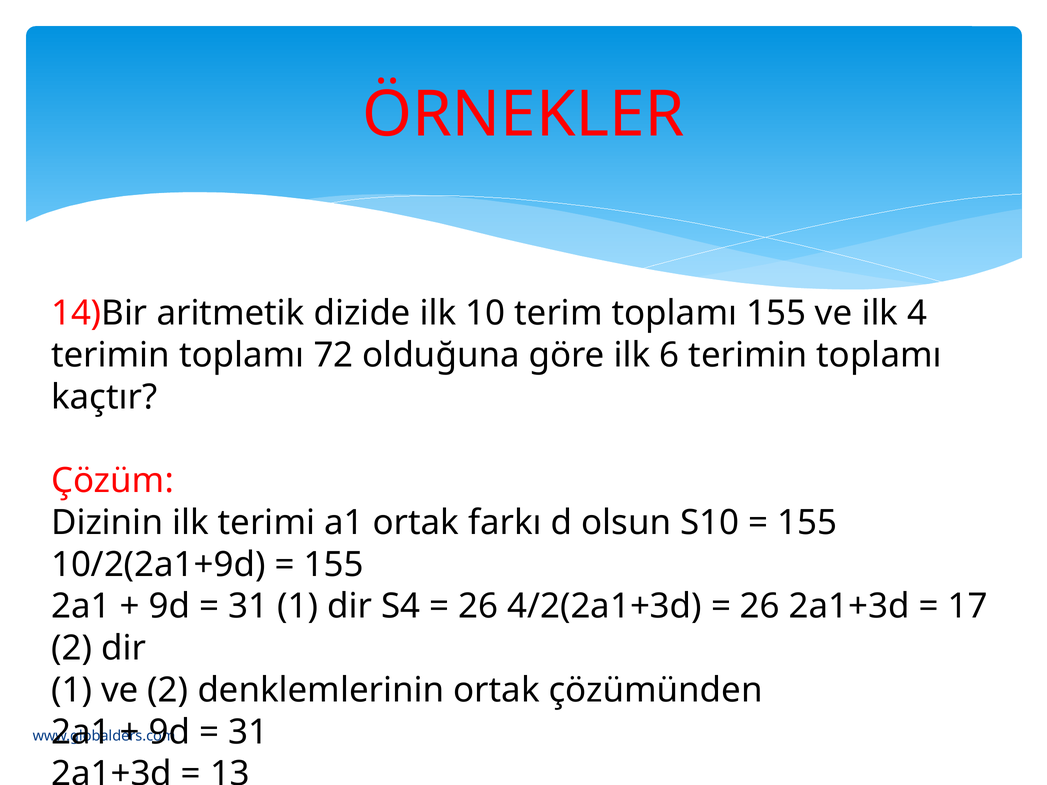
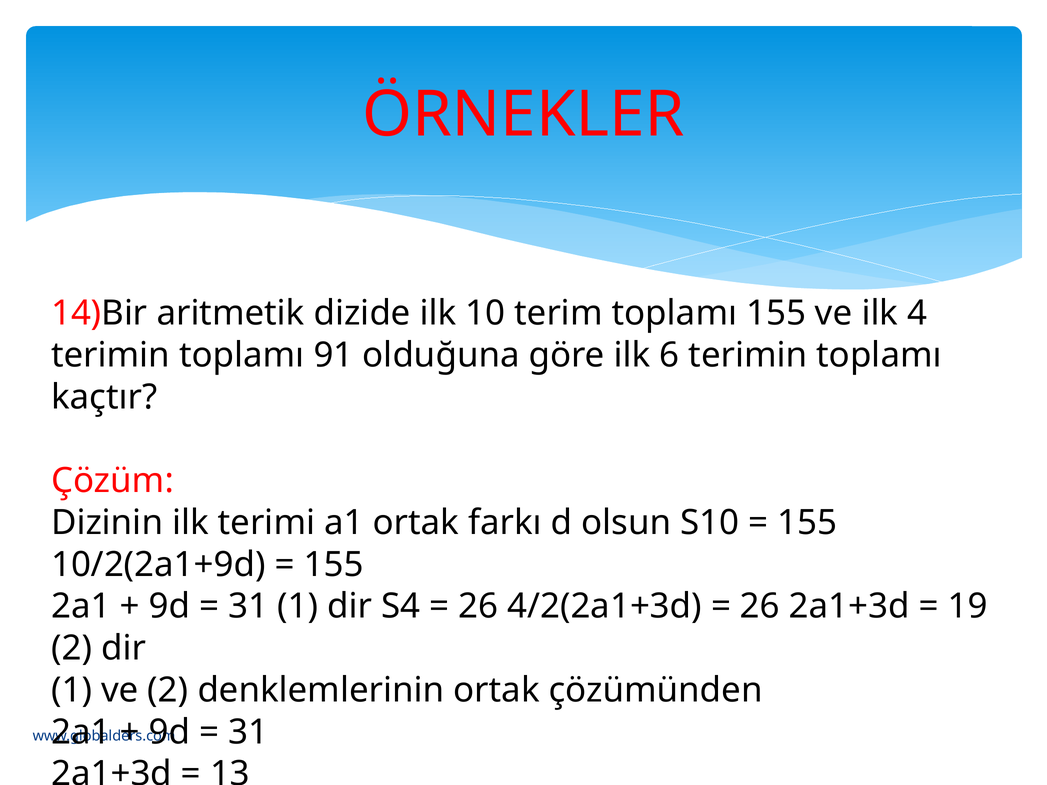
72: 72 -> 91
17: 17 -> 19
